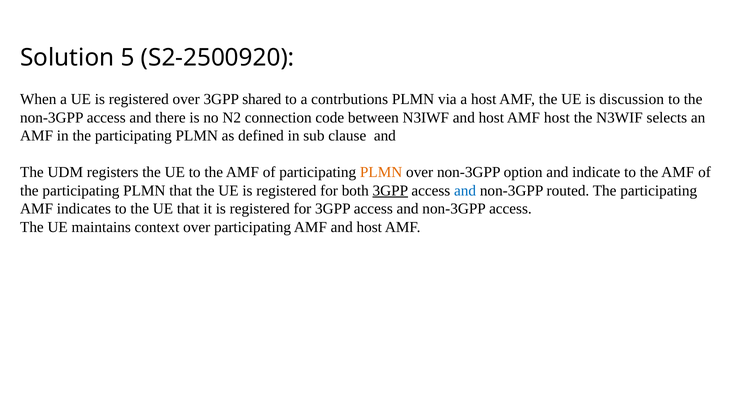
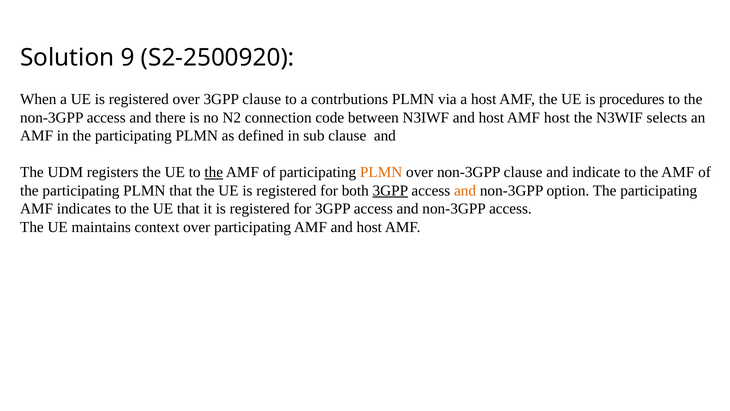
5: 5 -> 9
3GPP shared: shared -> clause
discussion: discussion -> procedures
the at (214, 172) underline: none -> present
non-3GPP option: option -> clause
and at (465, 190) colour: blue -> orange
routed: routed -> option
